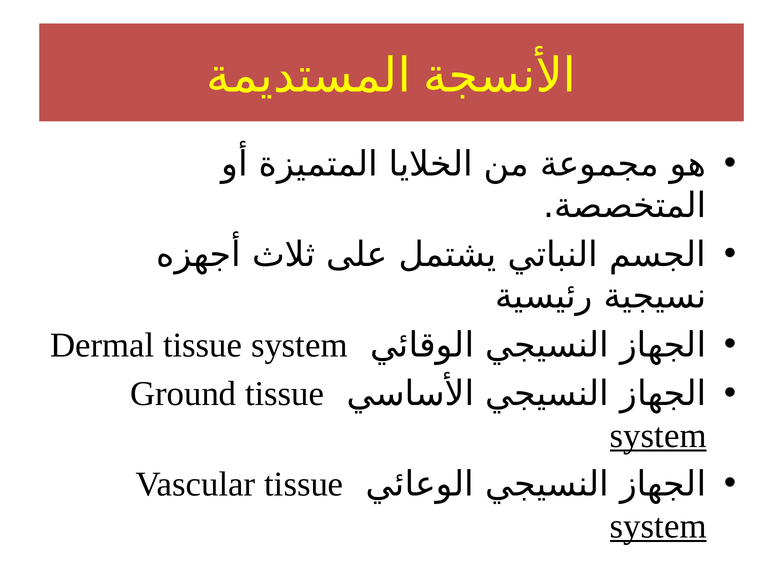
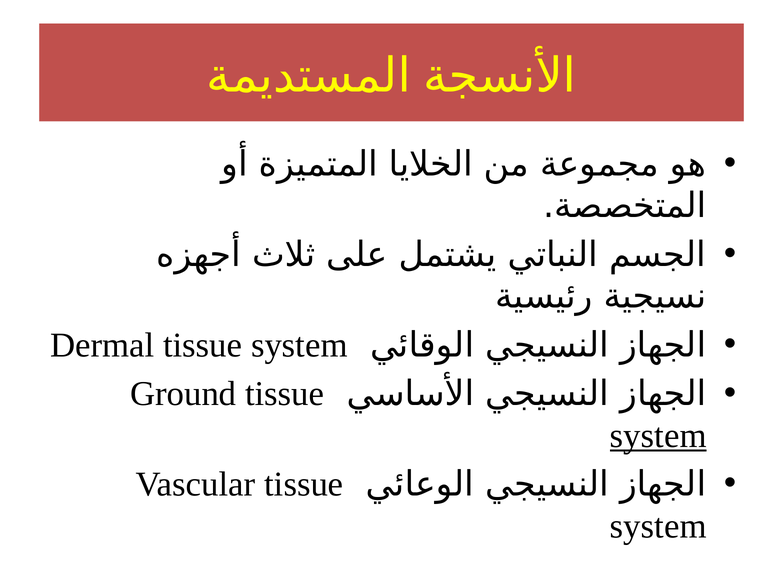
system at (658, 526) underline: present -> none
